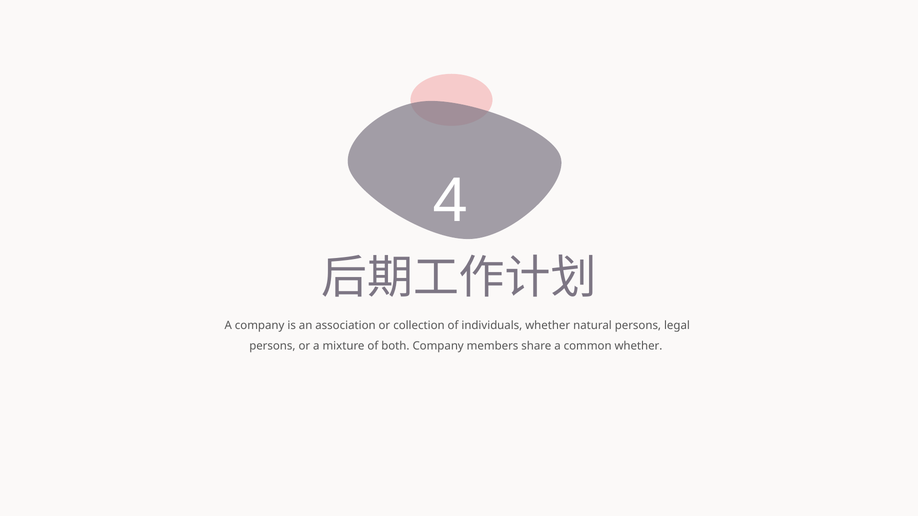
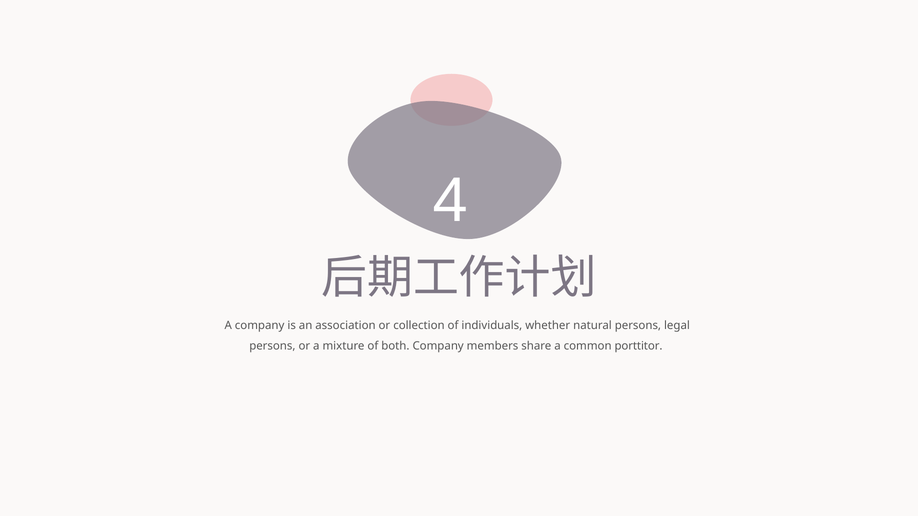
common whether: whether -> porttitor
